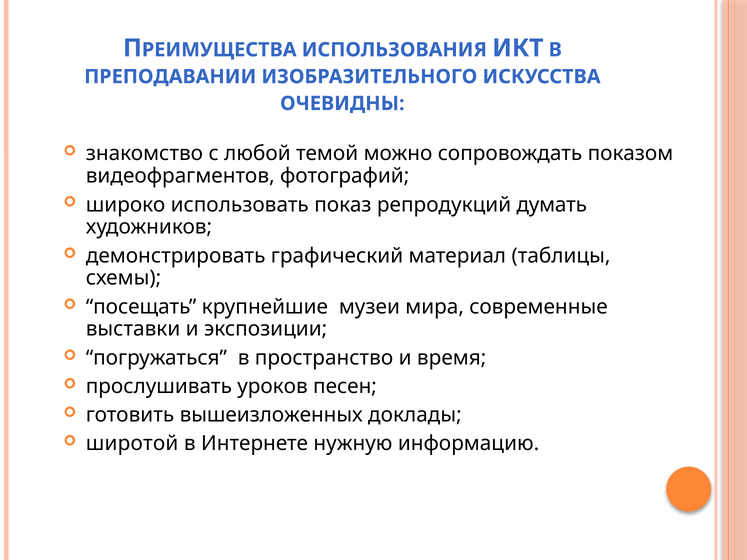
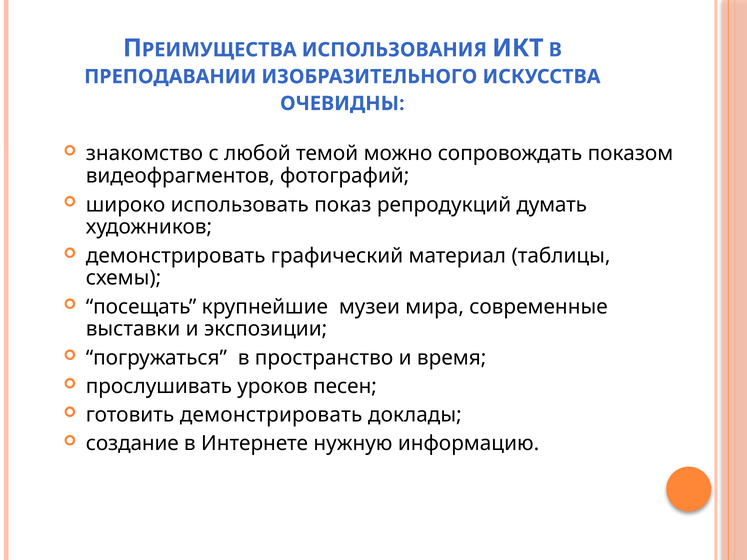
готовить вышеизложенных: вышеизложенных -> демонстрировать
широтой: широтой -> создание
